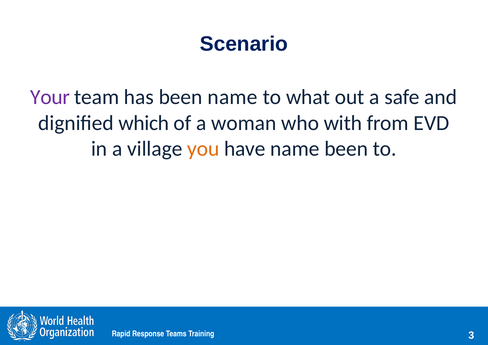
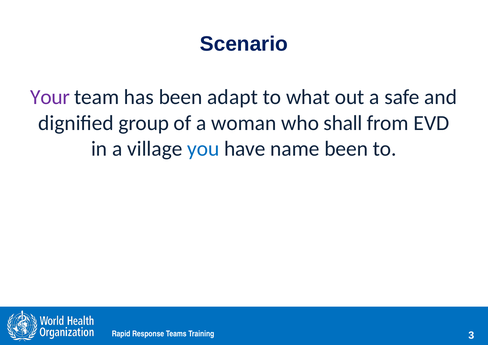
been name: name -> adapt
which: which -> group
with: with -> shall
you colour: orange -> blue
